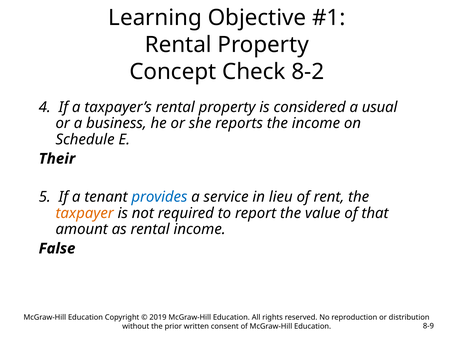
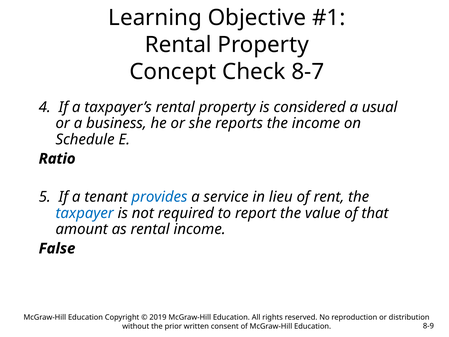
8-2: 8-2 -> 8-7
Their: Their -> Ratio
taxpayer colour: orange -> blue
